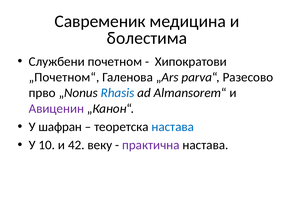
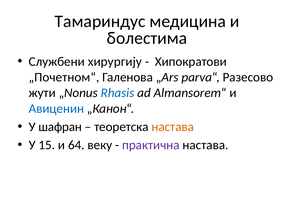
Савременик: Савременик -> Тамариндус
почетном: почетном -> хирургију
прво: прво -> жути
Авиценин colour: purple -> blue
настава at (173, 127) colour: blue -> orange
10: 10 -> 15
42: 42 -> 64
